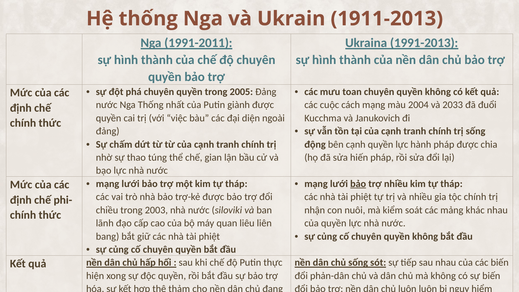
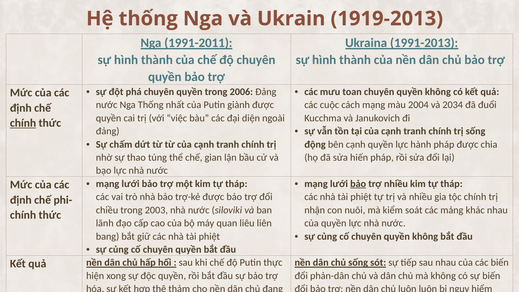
1911-2013: 1911-2013 -> 1919-2013
2005: 2005 -> 2006
2033: 2033 -> 2034
chính at (23, 123) underline: none -> present
